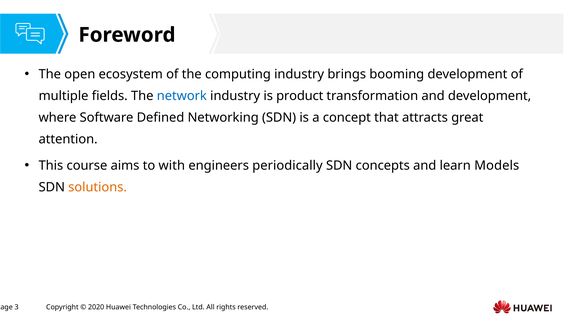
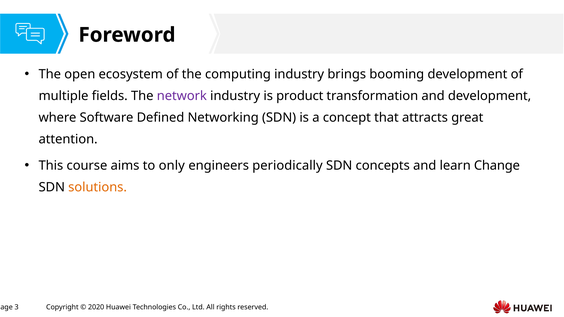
network colour: blue -> purple
with: with -> only
Models: Models -> Change
